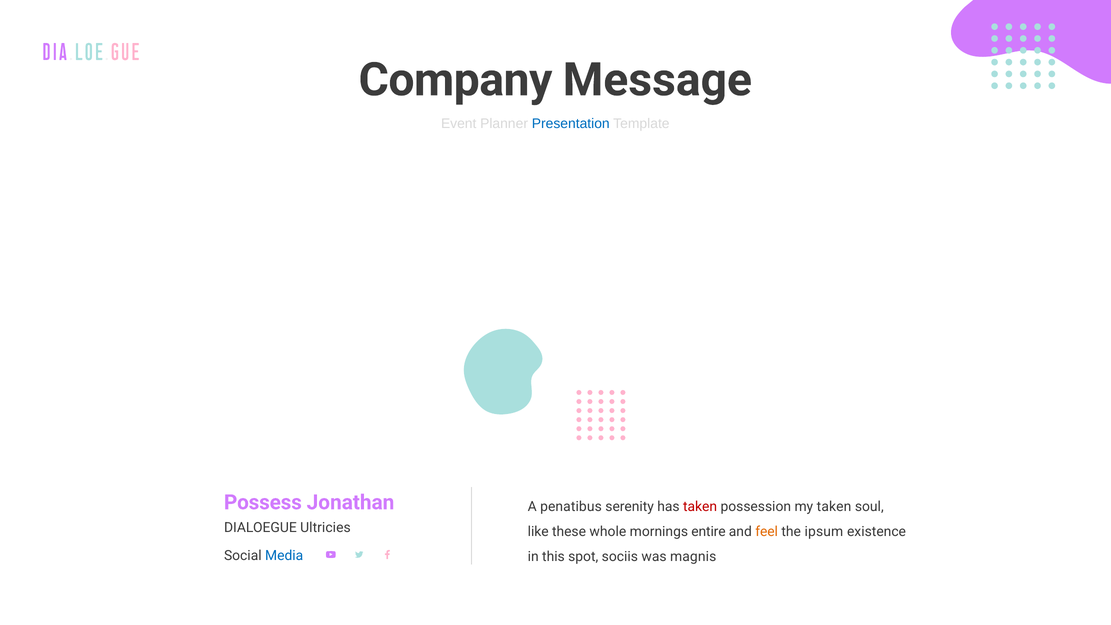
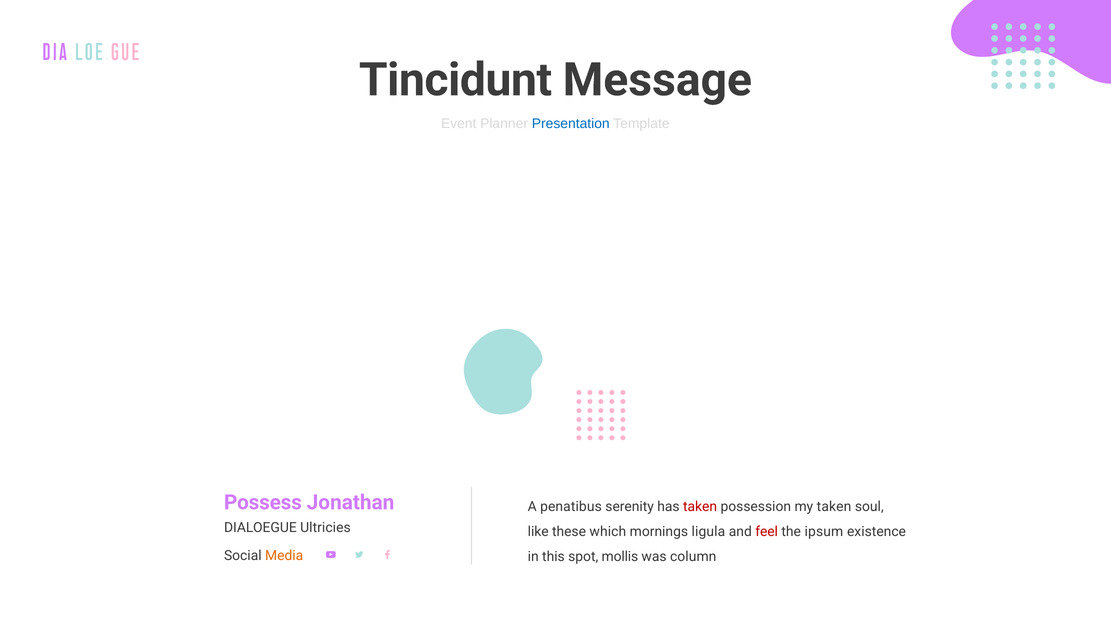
Company: Company -> Tincidunt
whole: whole -> which
entire: entire -> ligula
feel colour: orange -> red
Media colour: blue -> orange
sociis: sociis -> mollis
magnis: magnis -> column
